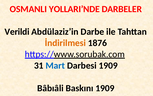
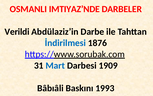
YOLLARI’NDE: YOLLARI’NDE -> IMTIYAZ’NDE
İndirilmesi colour: orange -> blue
Baskını 1909: 1909 -> 1993
